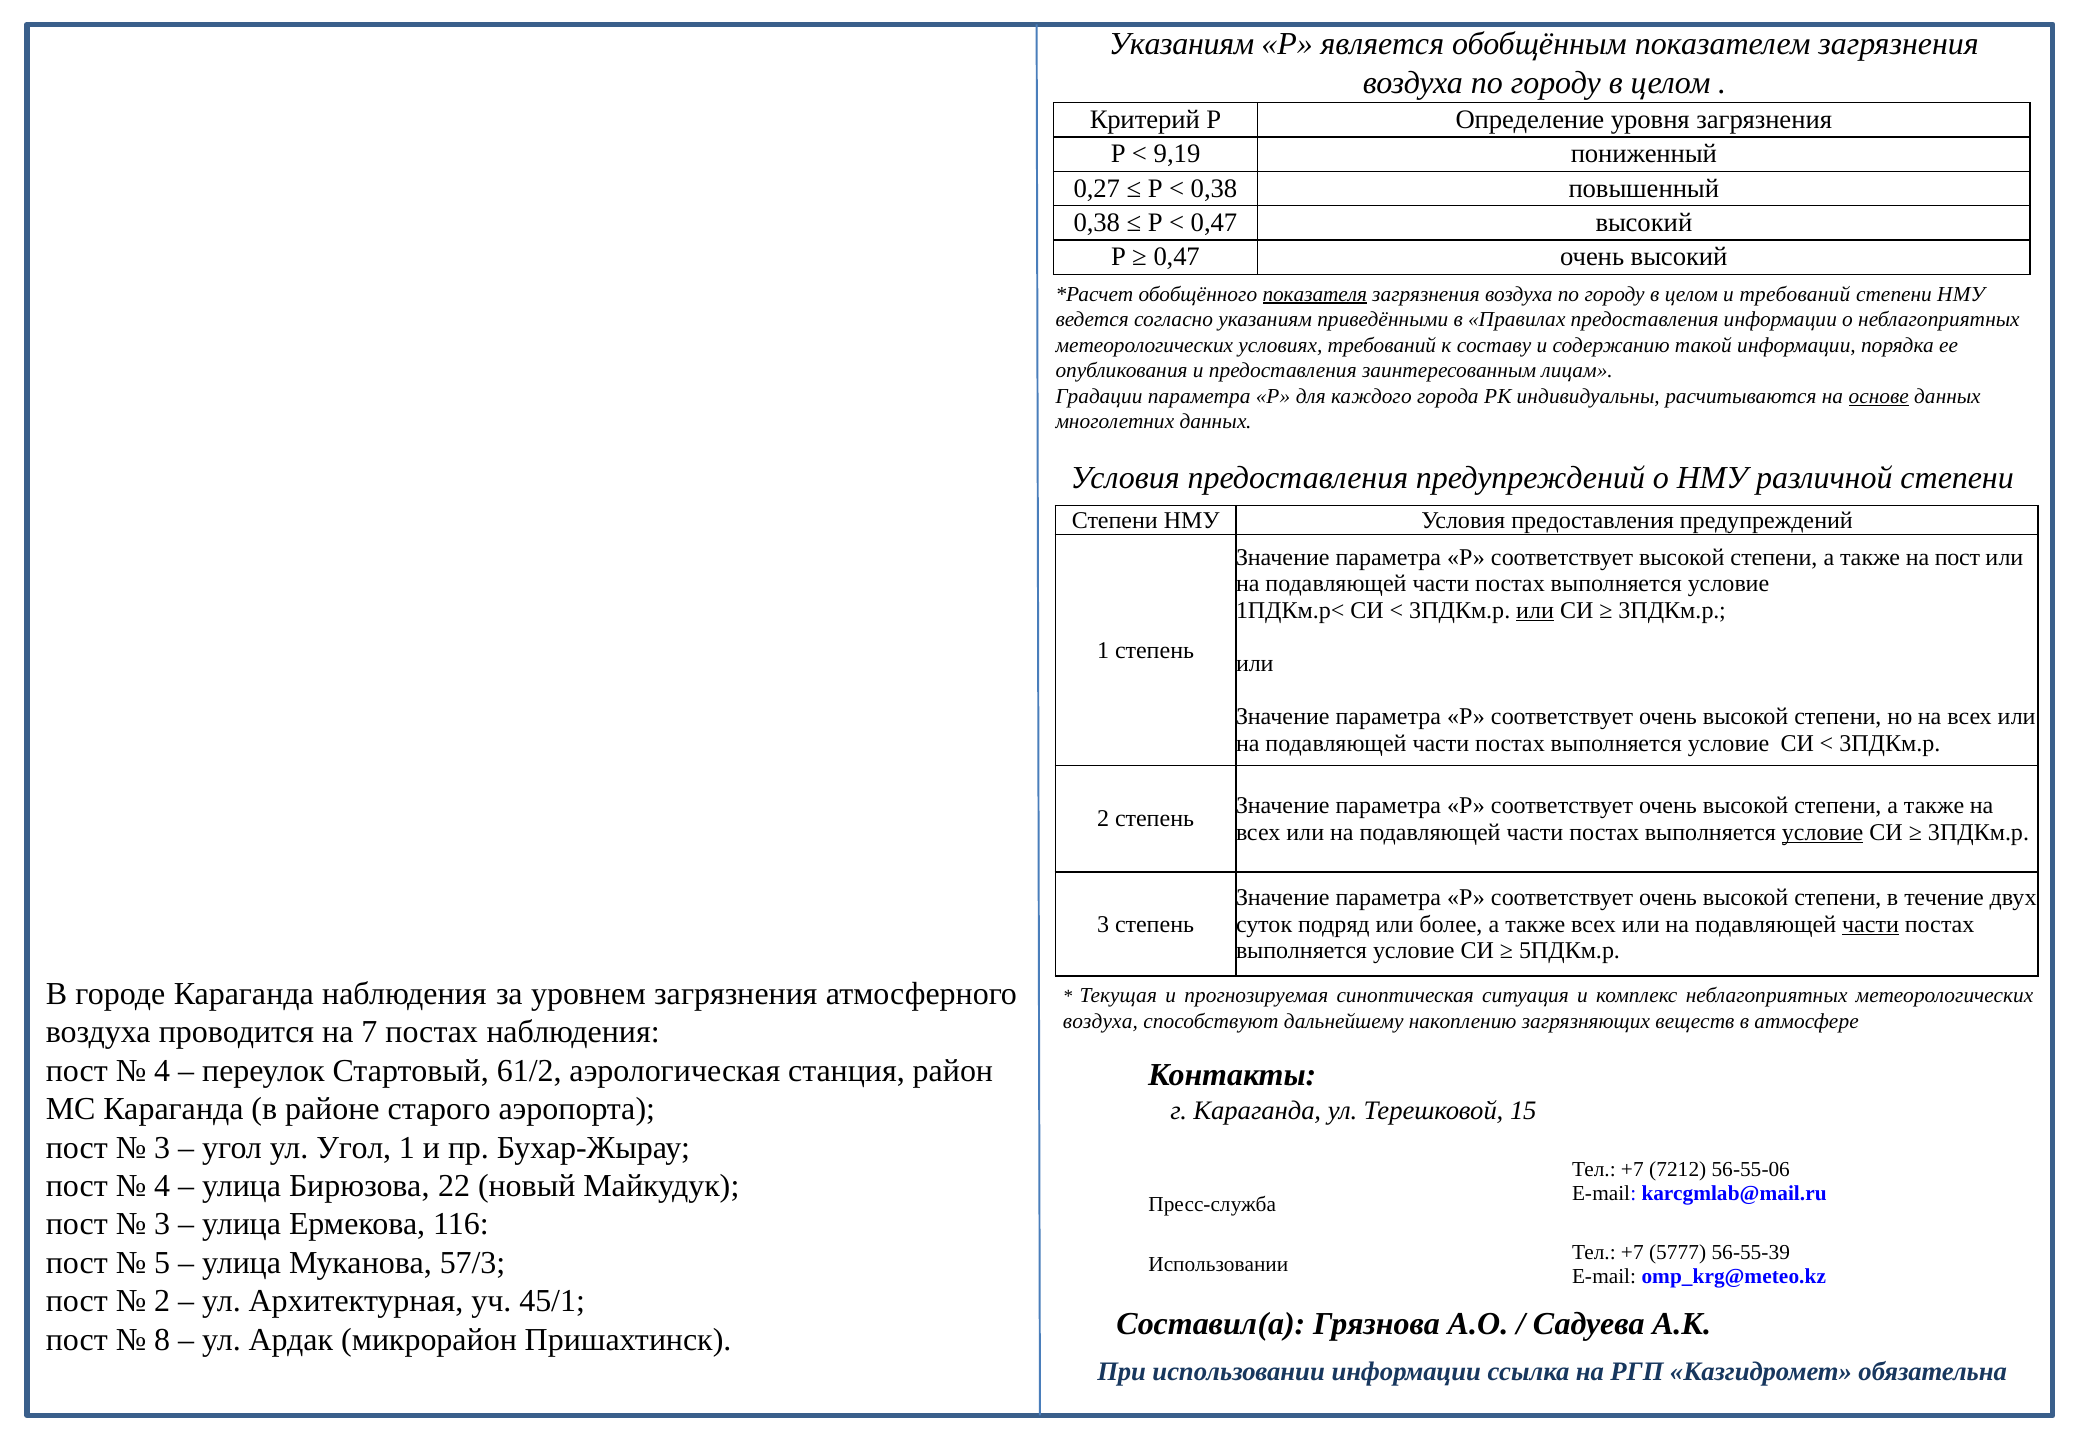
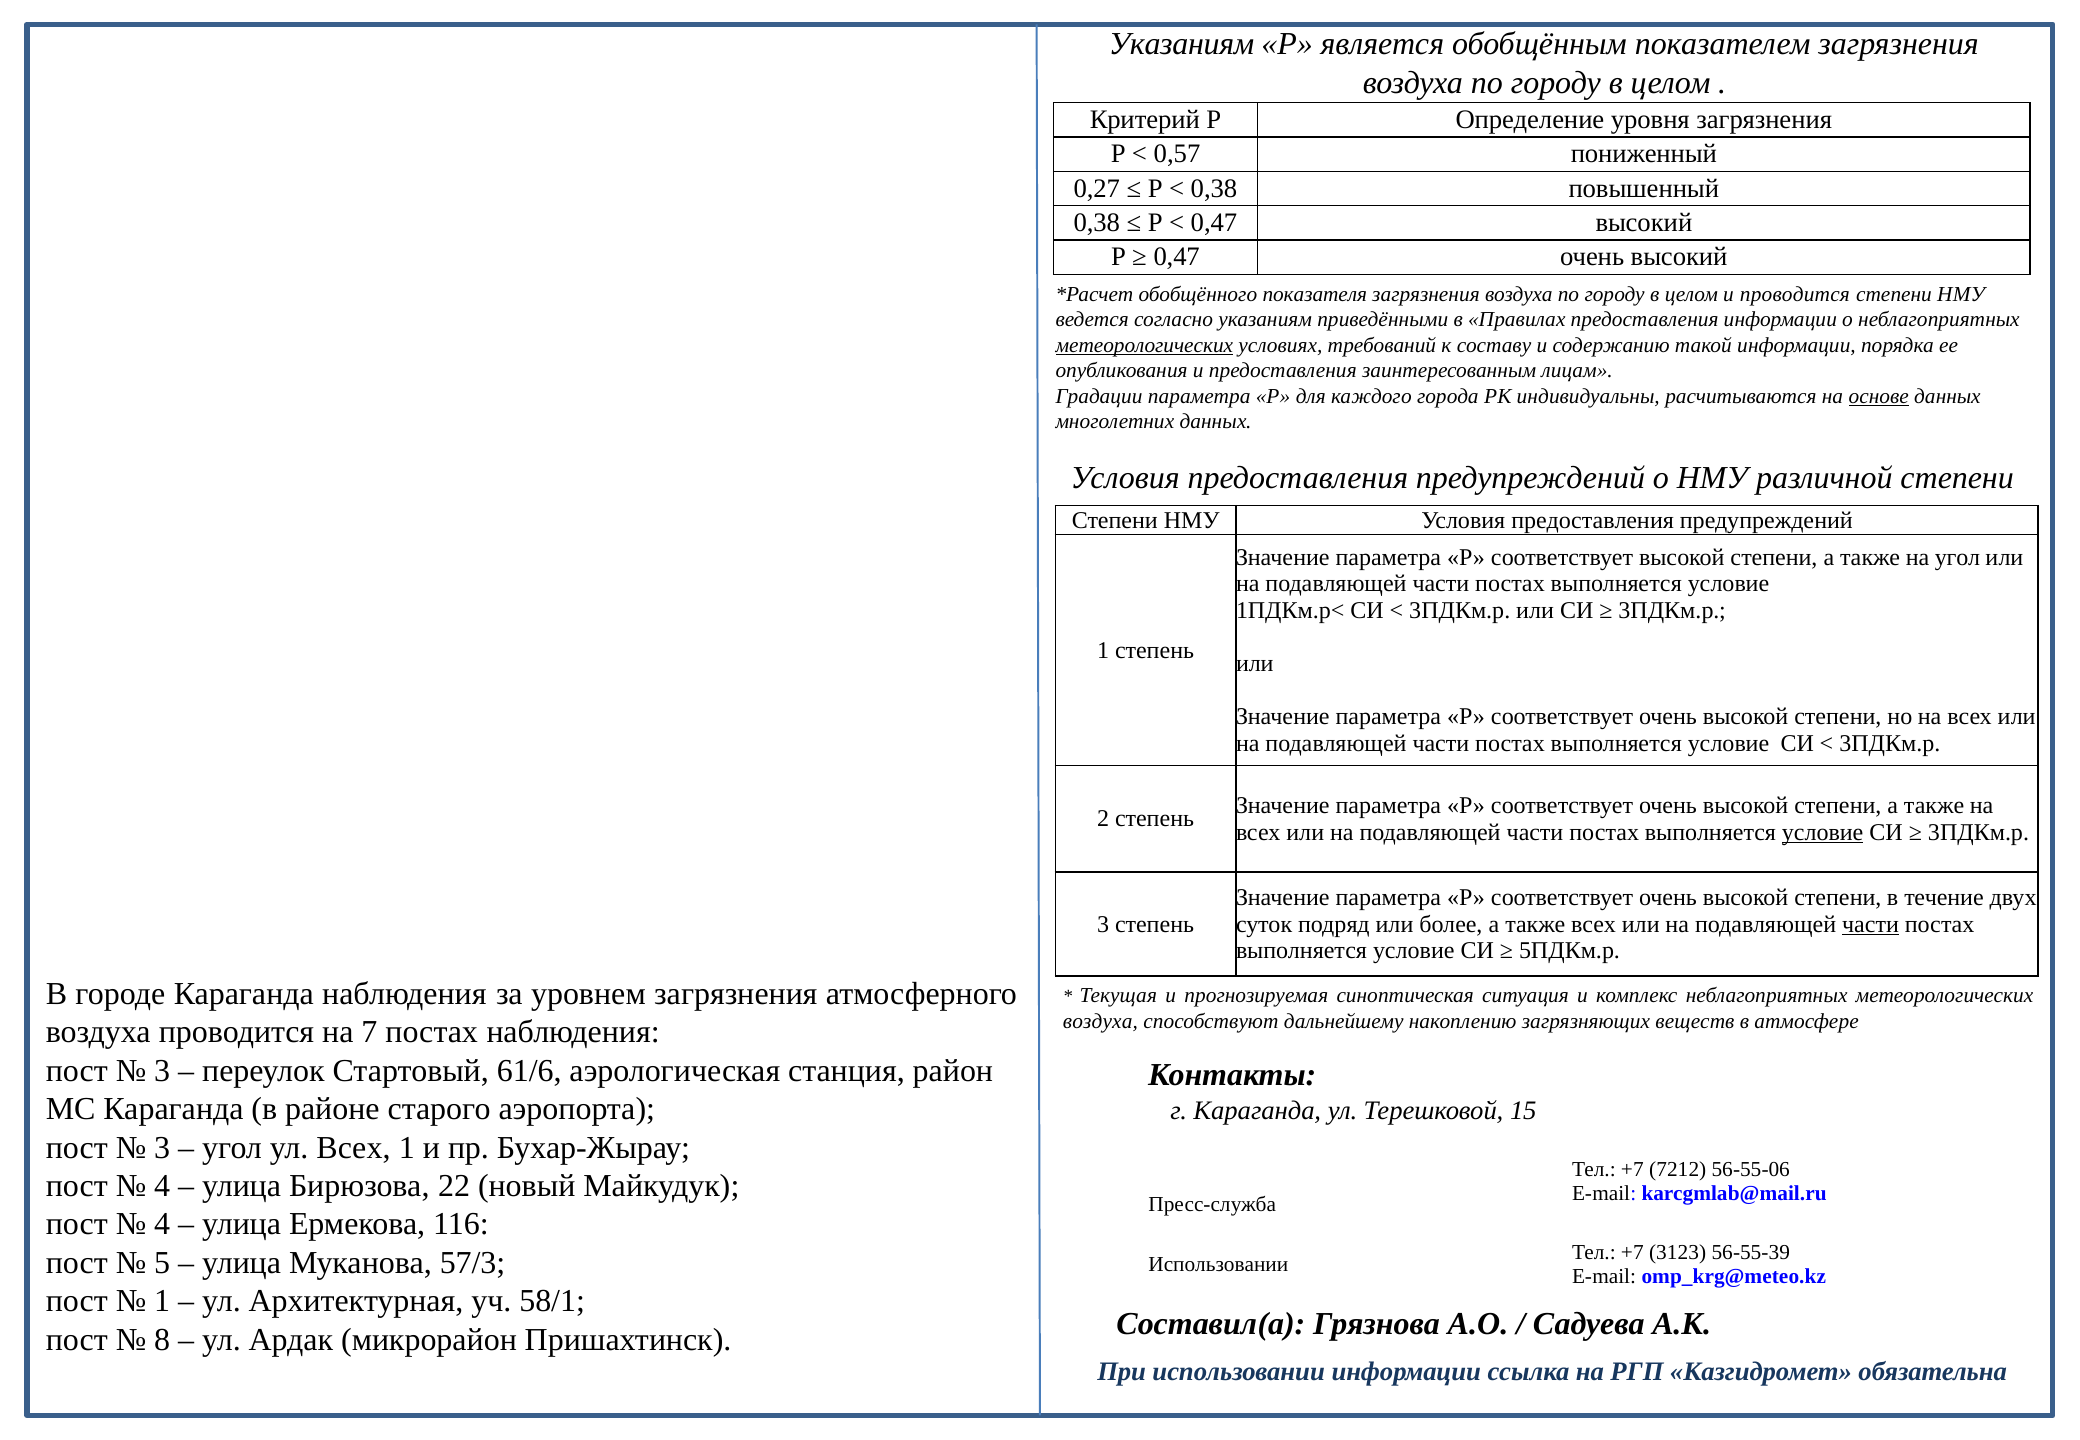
9,19: 9,19 -> 0,57
показателя underline: present -> none
и требований: требований -> проводится
метеорологических at (1144, 345) underline: none -> present
на пост: пост -> угол
или at (1535, 610) underline: present -> none
4 at (162, 1071): 4 -> 3
61/2: 61/2 -> 61/6
ул Угол: Угол -> Всех
3 at (162, 1224): 3 -> 4
5777: 5777 -> 3123
2 at (162, 1301): 2 -> 1
45/1: 45/1 -> 58/1
